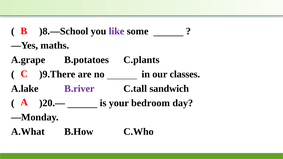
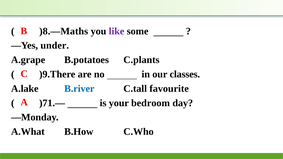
)8.—School: )8.—School -> )8.—Maths
maths: maths -> under
B.river colour: purple -> blue
sandwich: sandwich -> favourite
)20.—: )20.— -> )71.—
